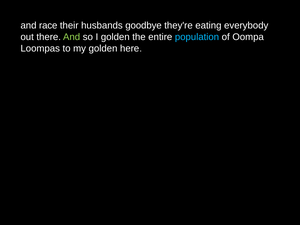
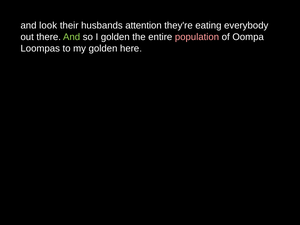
race: race -> look
goodbye: goodbye -> attention
population colour: light blue -> pink
